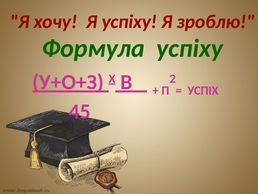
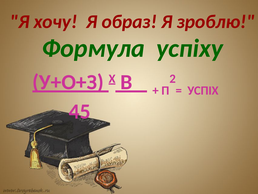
Я успіху: успіху -> образ
